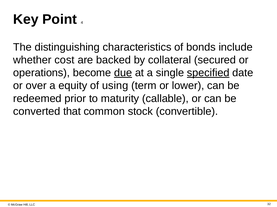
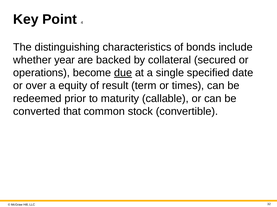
cost: cost -> year
specified underline: present -> none
using: using -> result
lower: lower -> times
